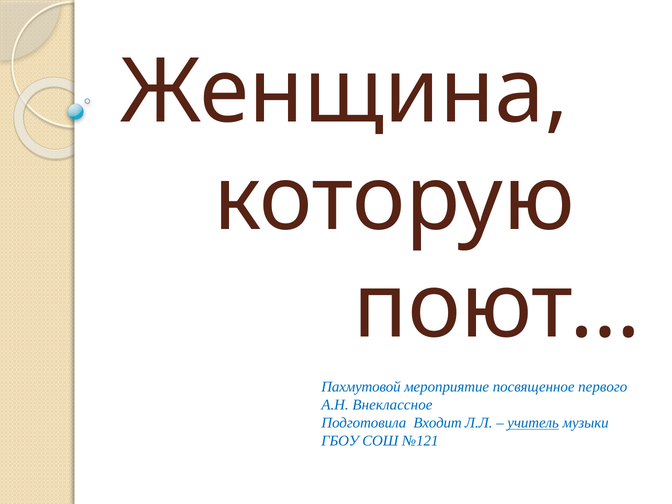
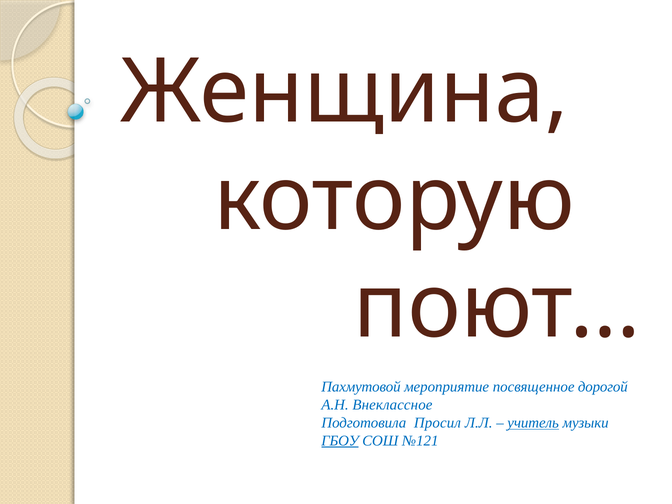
первого: первого -> дорогой
Входит: Входит -> Просил
ГБОУ underline: none -> present
